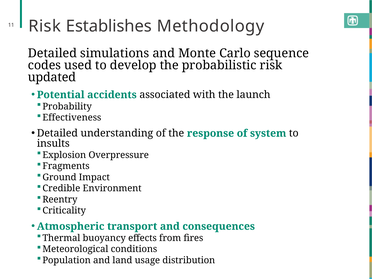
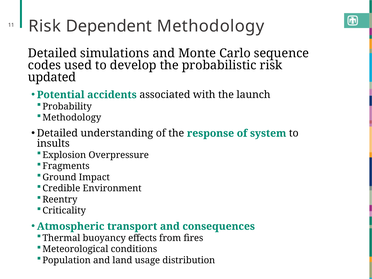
Establishes: Establishes -> Dependent
Effectiveness at (72, 118): Effectiveness -> Methodology
